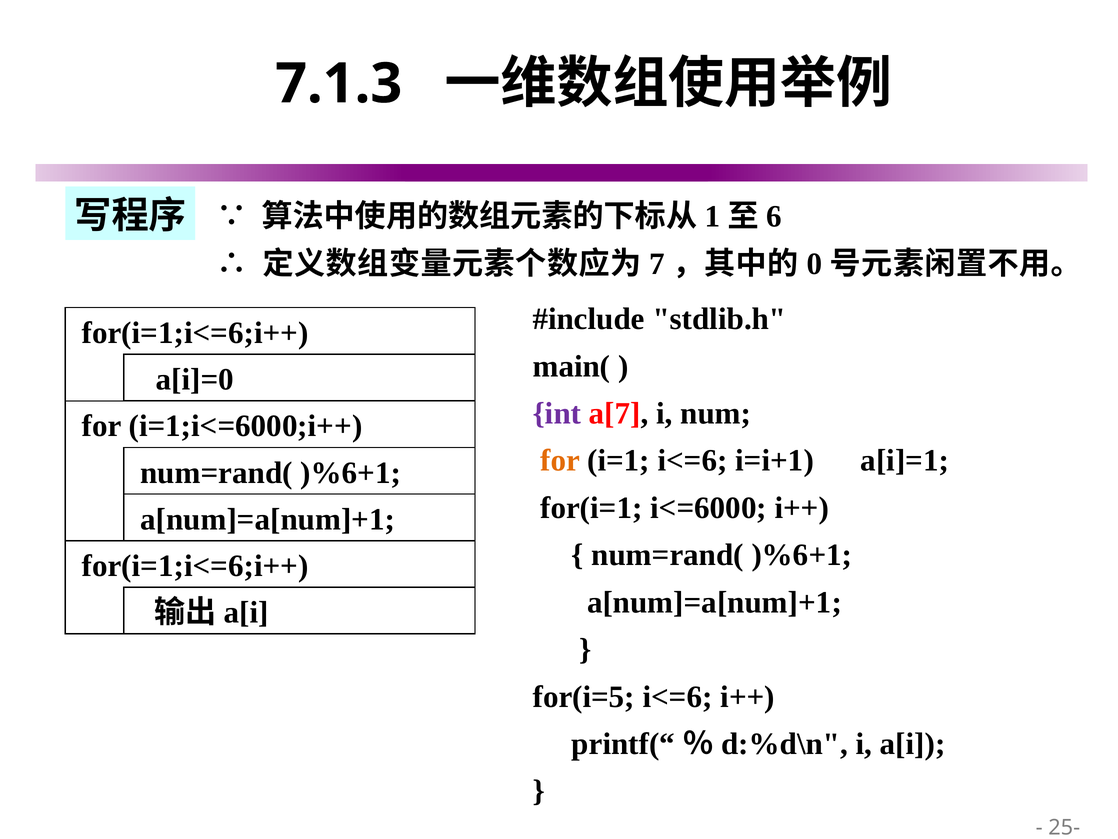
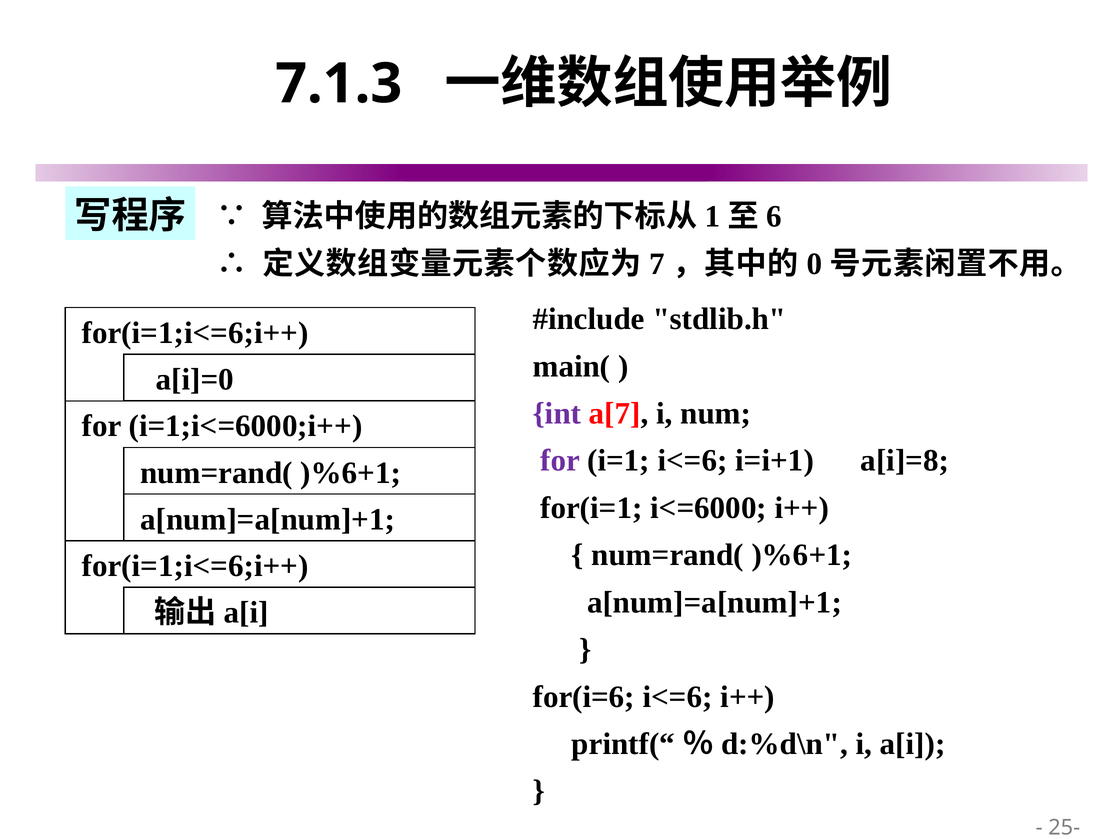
for at (560, 460) colour: orange -> purple
a[i]=1: a[i]=1 -> a[i]=8
for(i=5: for(i=5 -> for(i=6
